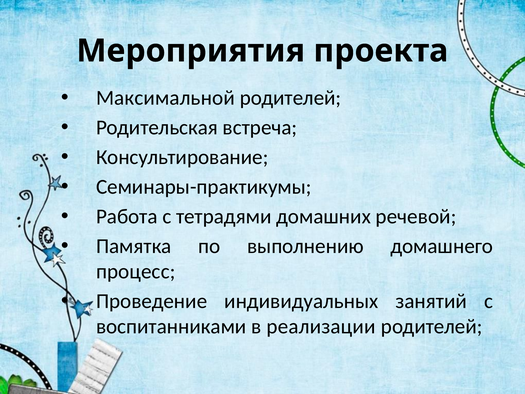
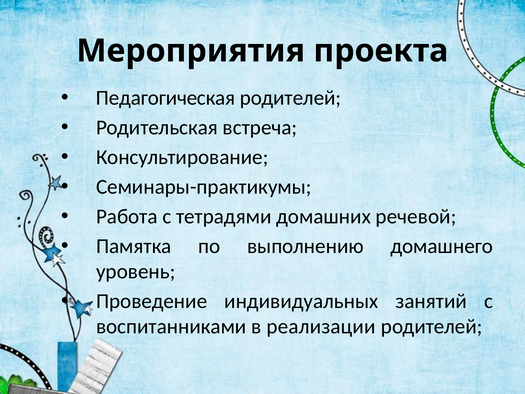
Максимальной: Максимальной -> Педагогическая
процесс: процесс -> уровень
